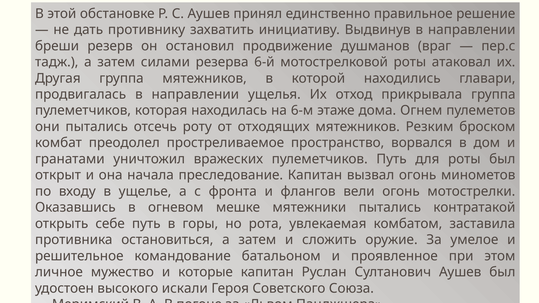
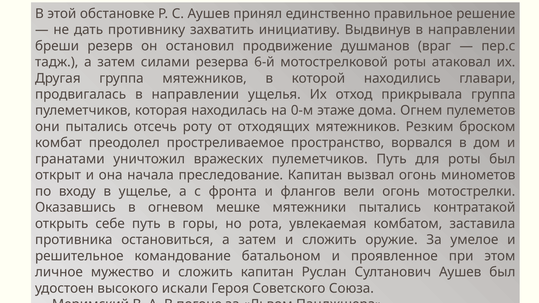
6-м: 6-м -> 0-м
мужество и которые: которые -> сложить
